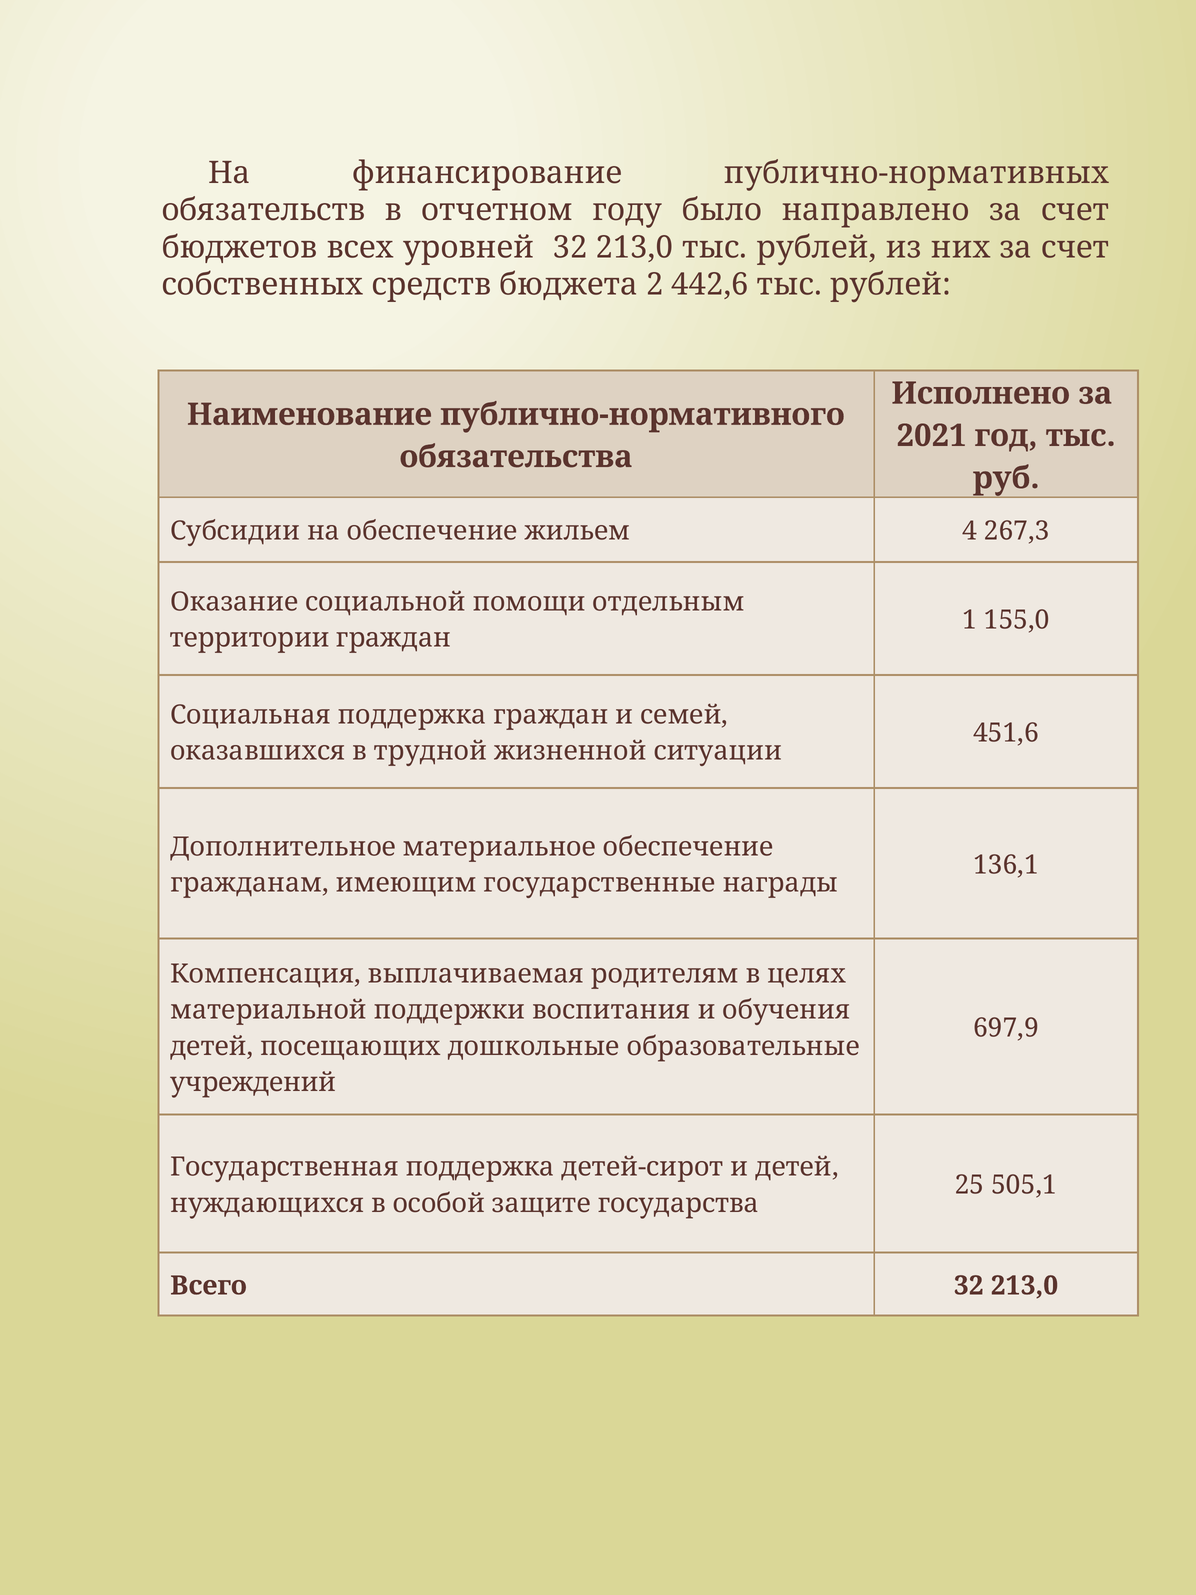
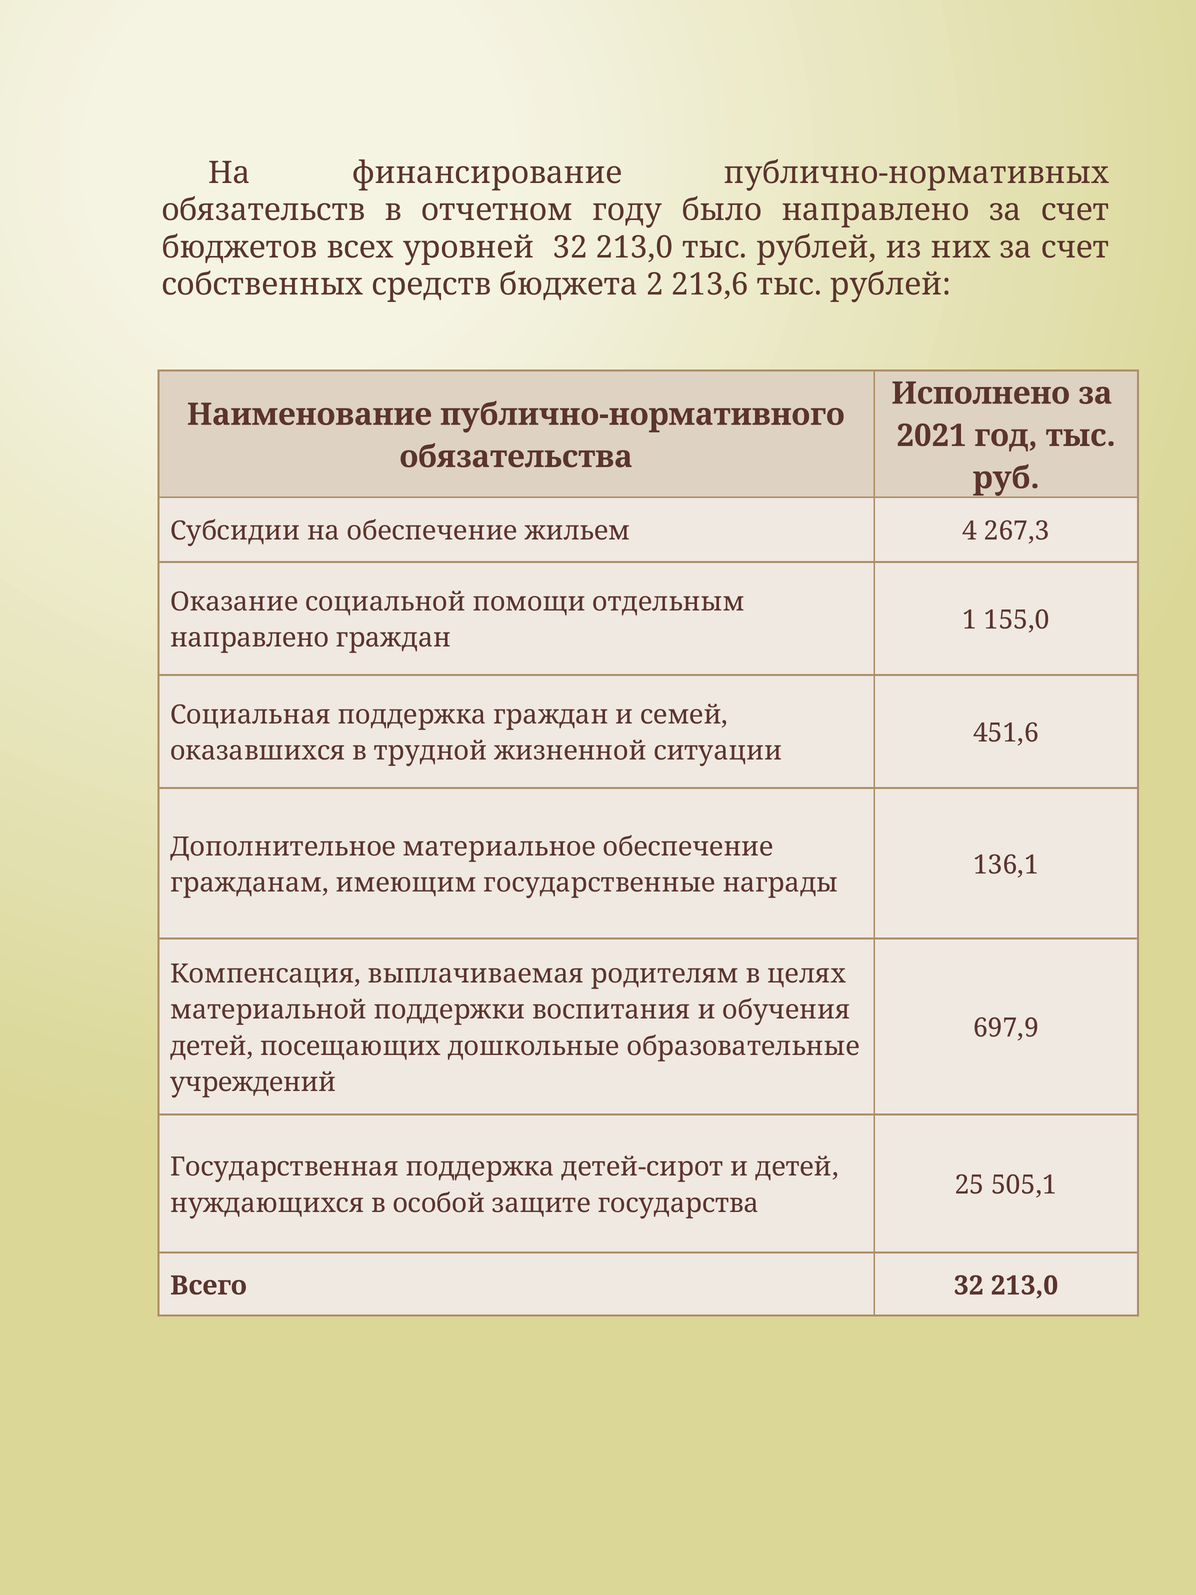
442,6: 442,6 -> 213,6
территории at (250, 638): территории -> направлено
